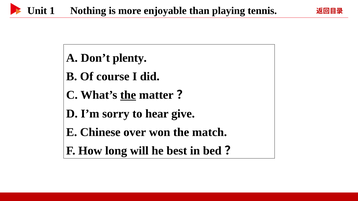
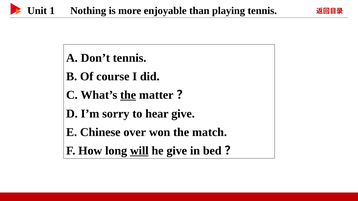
Don’t plenty: plenty -> tennis
will underline: none -> present
he best: best -> give
